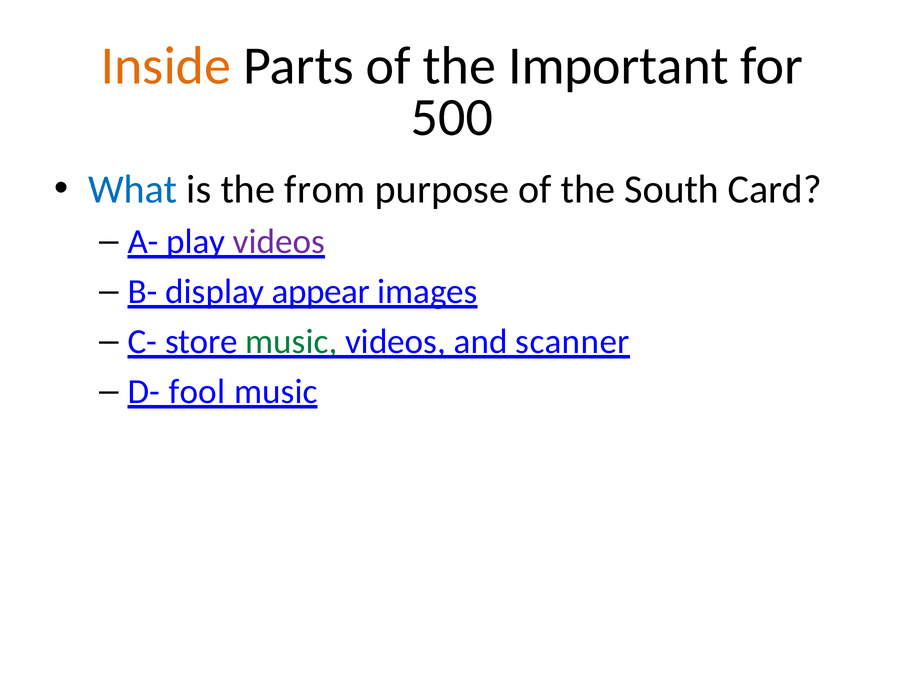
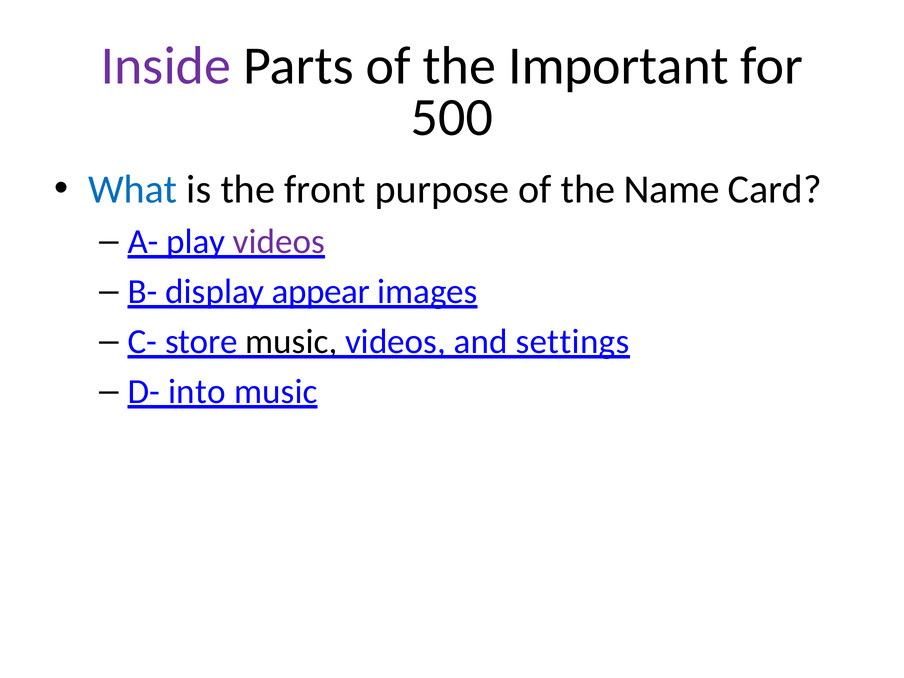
Inside colour: orange -> purple
from: from -> front
South: South -> Name
music at (291, 342) colour: green -> black
scanner: scanner -> settings
fool: fool -> into
